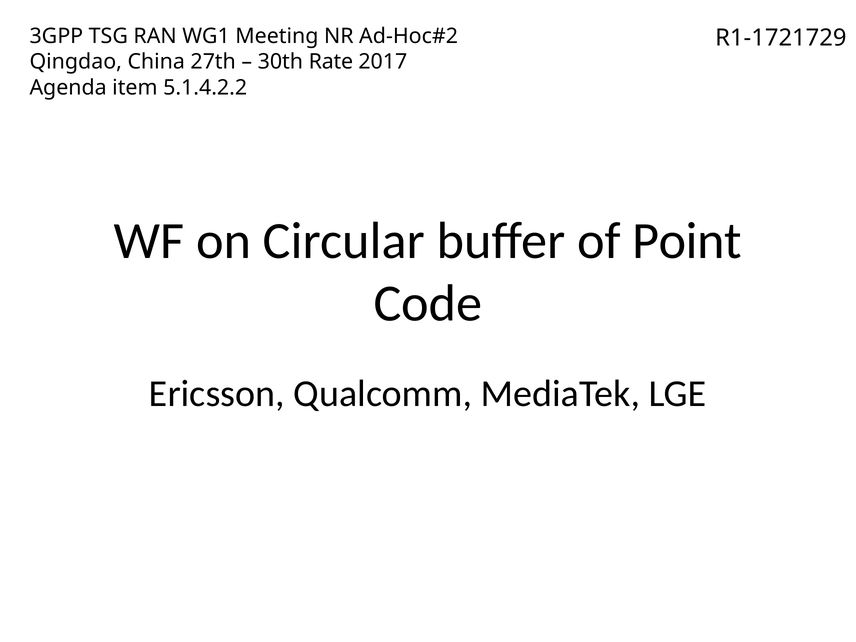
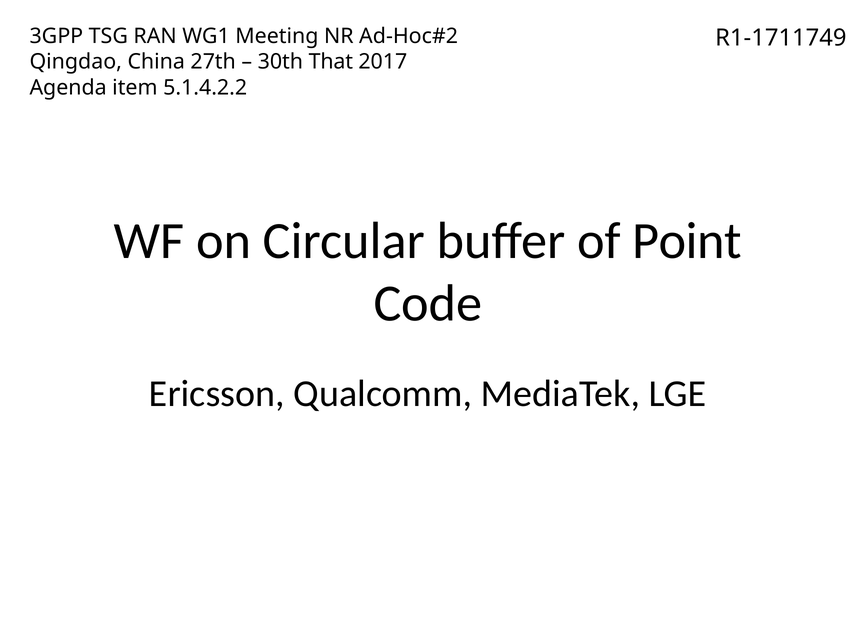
R1-1721729: R1-1721729 -> R1-1711749
Rate: Rate -> That
